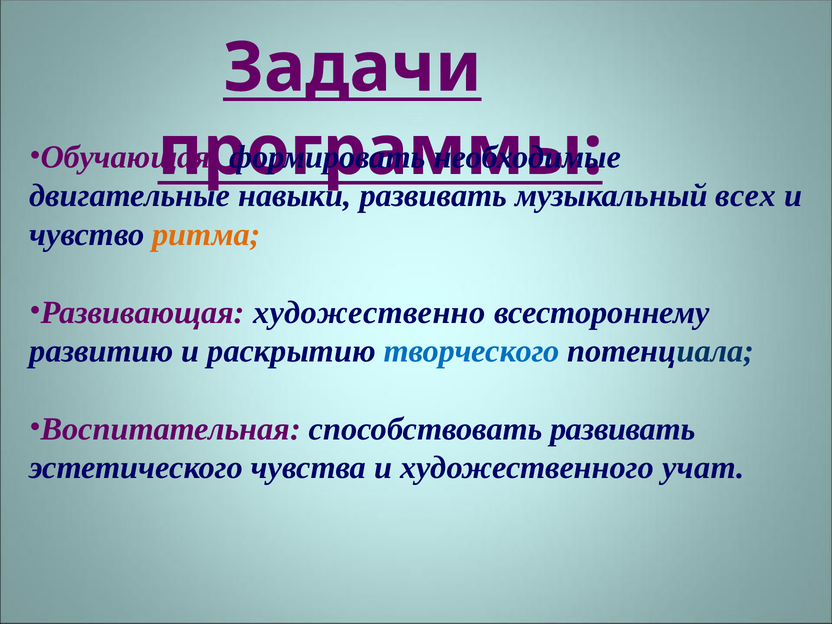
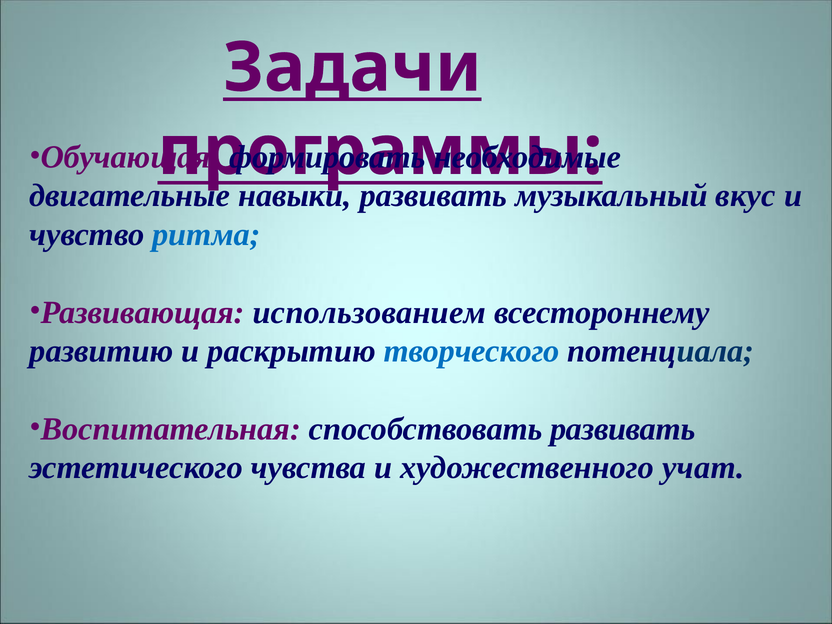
всех: всех -> вкус
ритма colour: orange -> blue
художественно: художественно -> использованием
